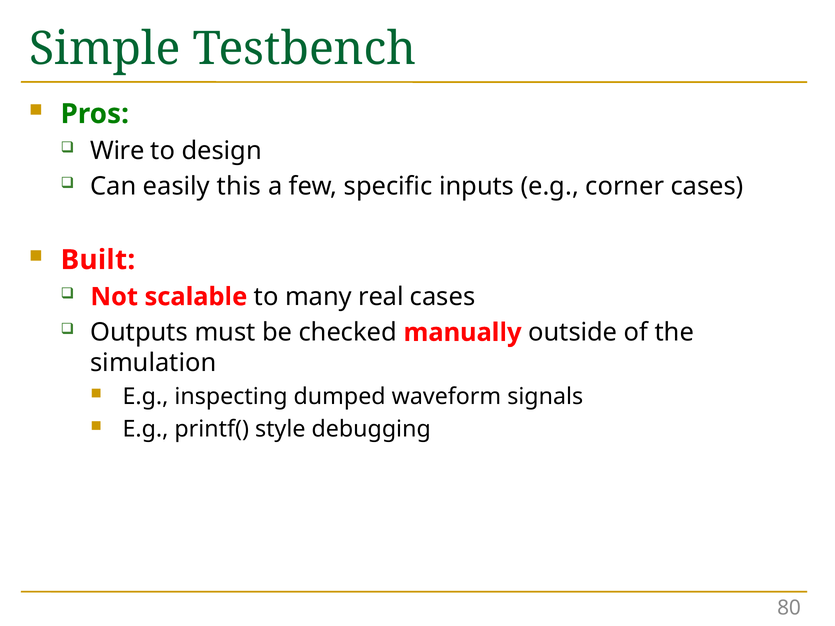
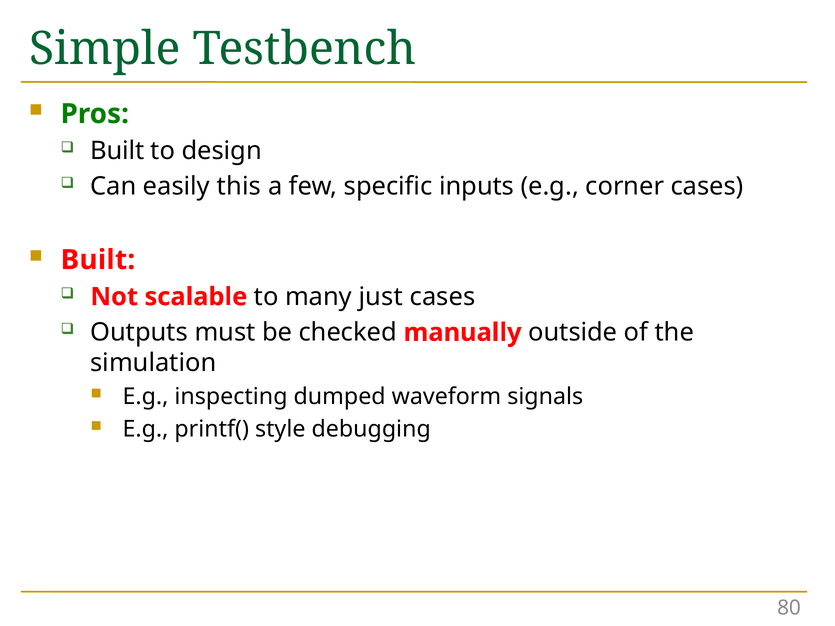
Wire at (117, 151): Wire -> Built
real: real -> just
